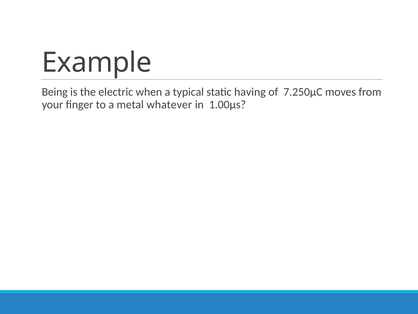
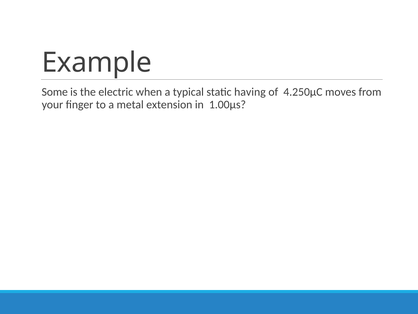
Being: Being -> Some
7.250μC: 7.250μC -> 4.250μC
whatever: whatever -> extension
